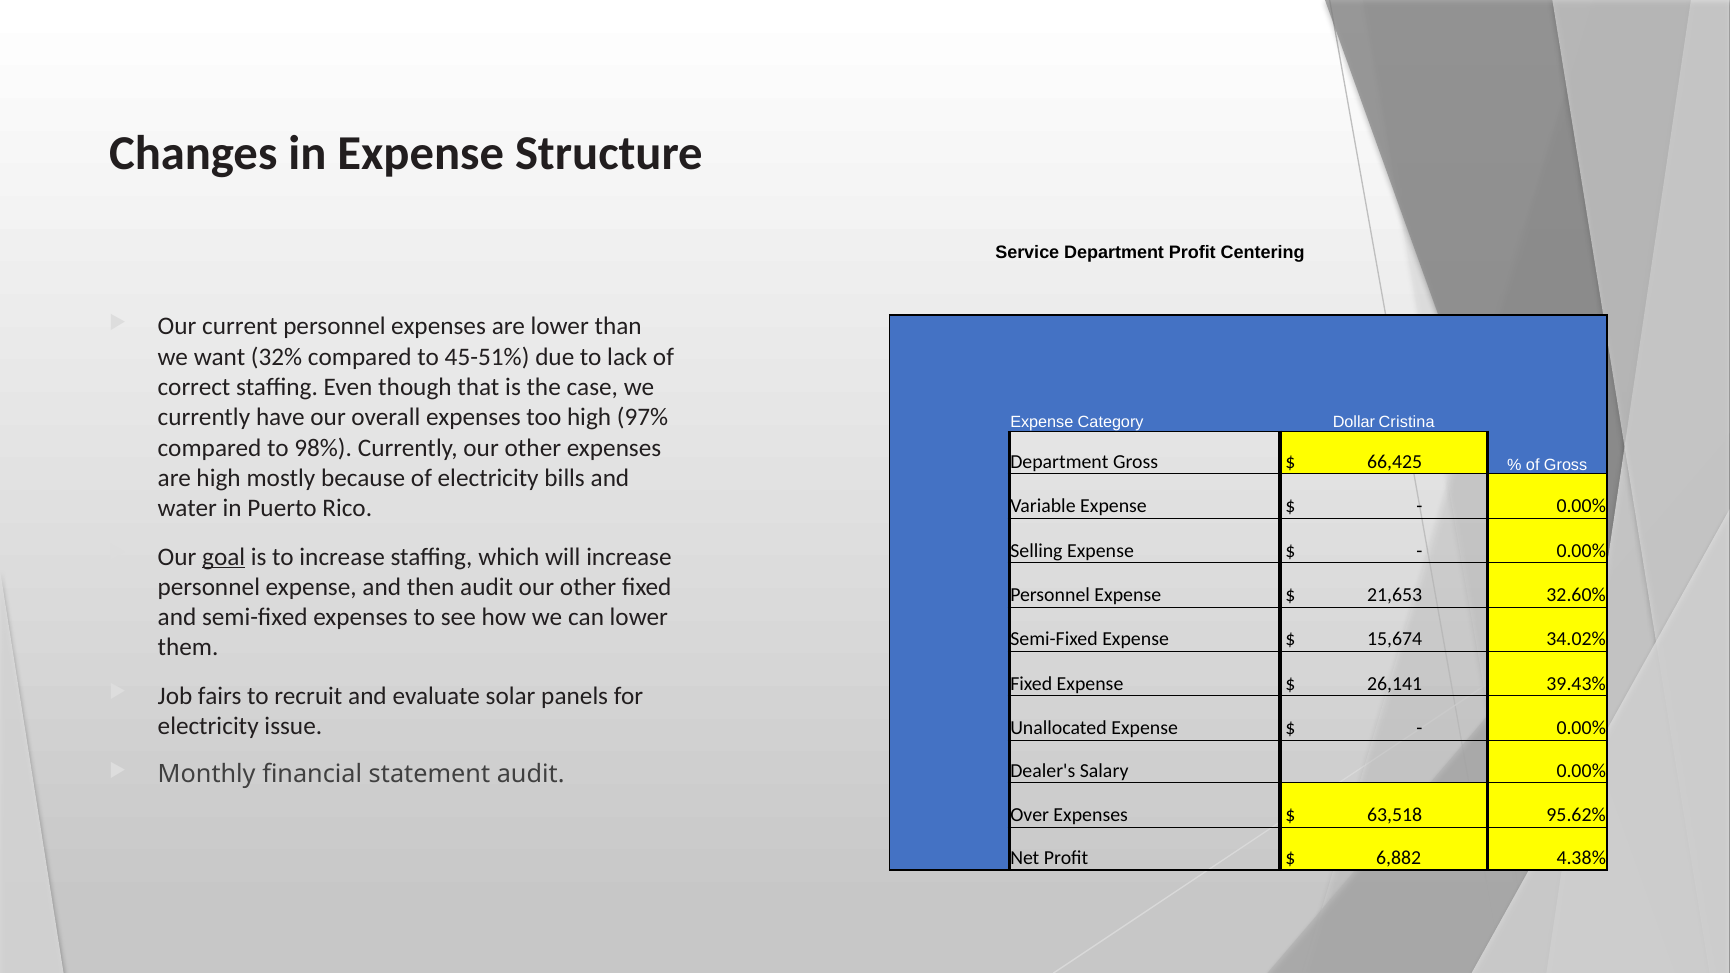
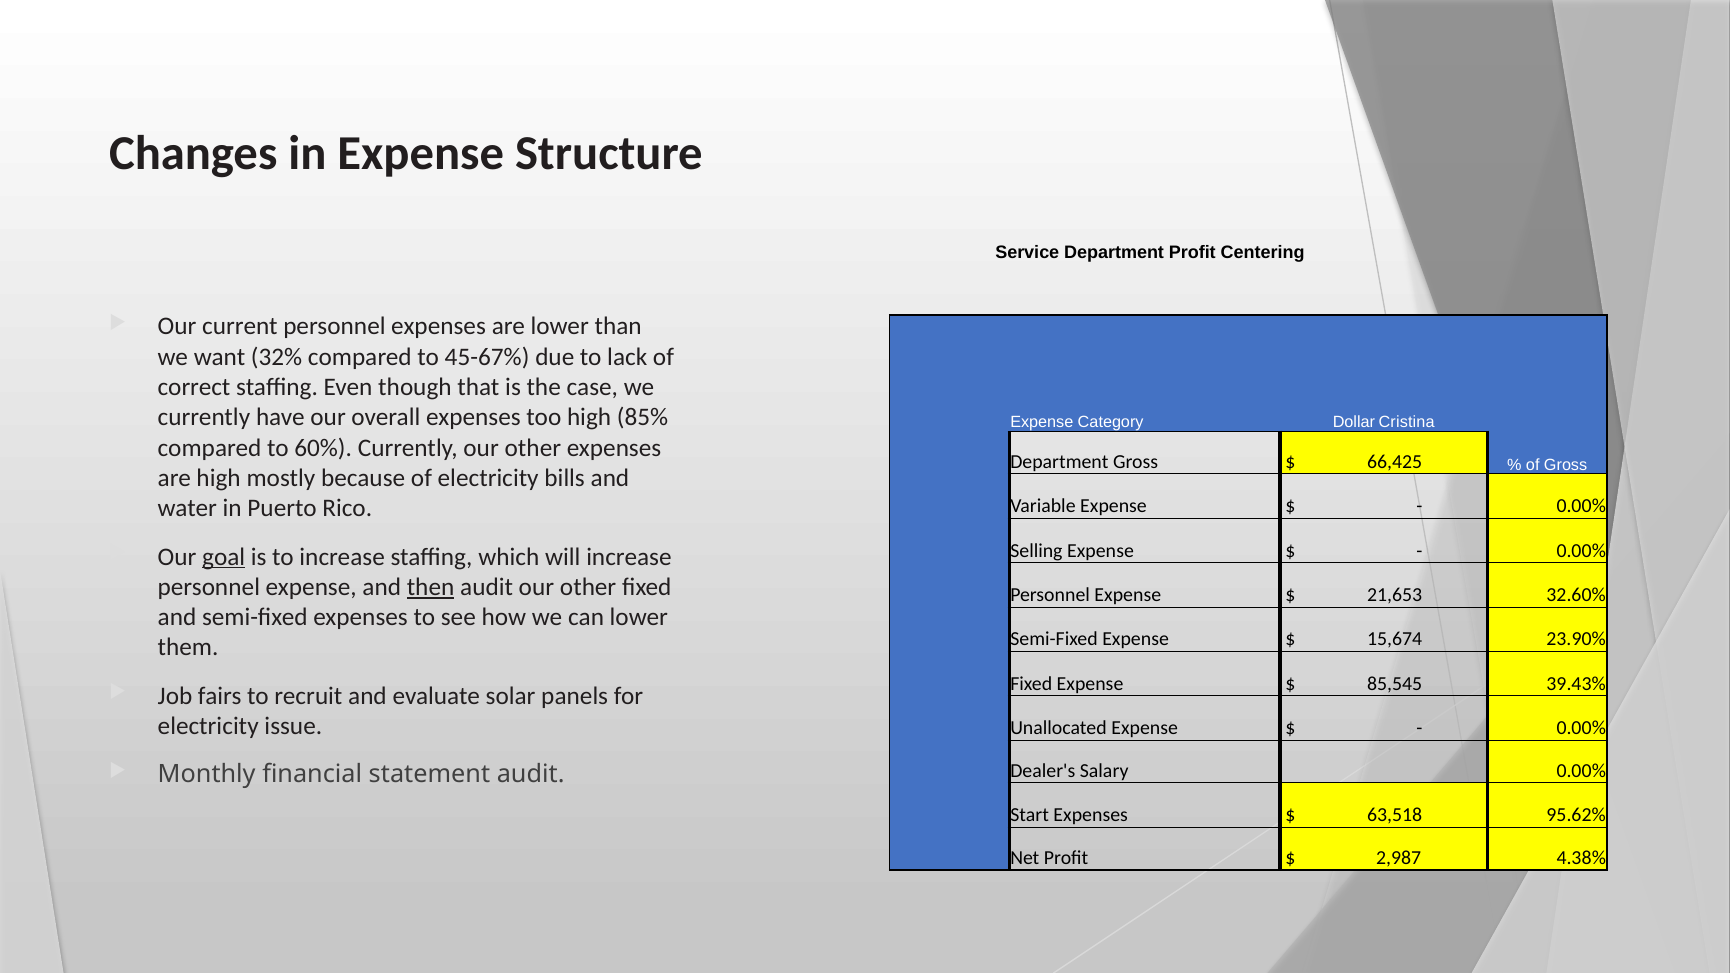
45-51%: 45-51% -> 45-67%
97%: 97% -> 85%
98%: 98% -> 60%
then underline: none -> present
34.02%: 34.02% -> 23.90%
26,141: 26,141 -> 85,545
Over: Over -> Start
6,882: 6,882 -> 2,987
